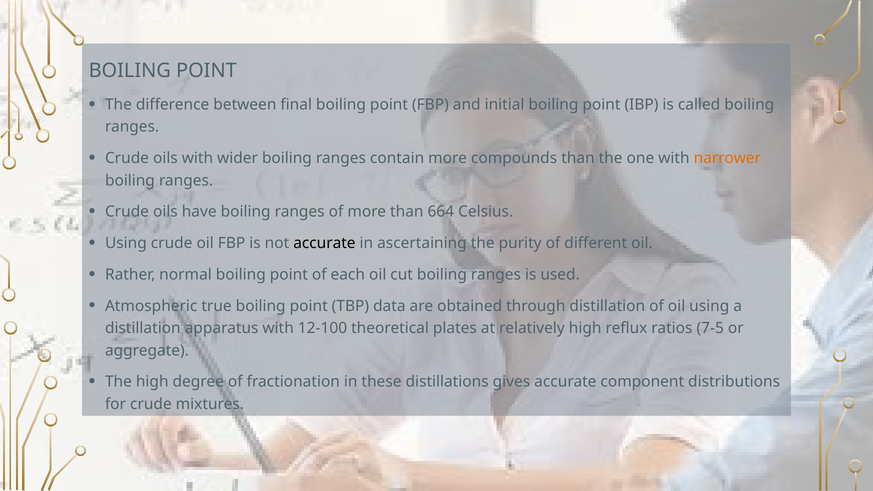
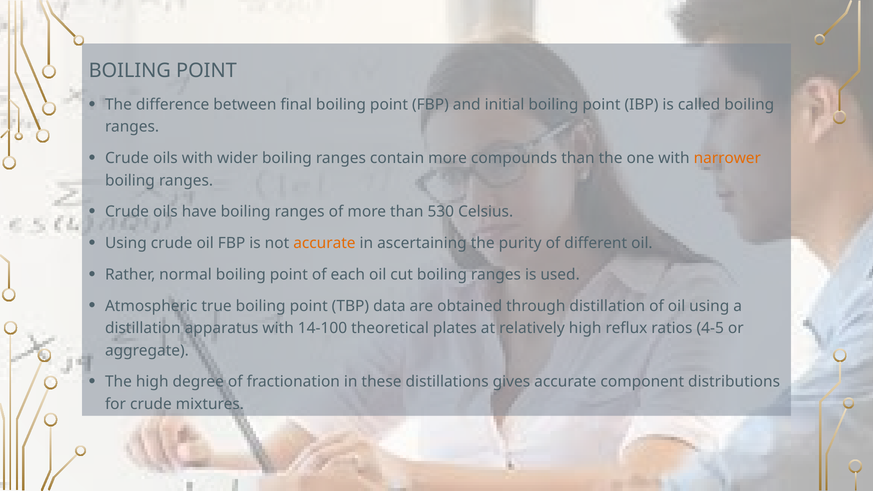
664: 664 -> 530
accurate at (324, 243) colour: black -> orange
12-100: 12-100 -> 14-100
7-5: 7-5 -> 4-5
